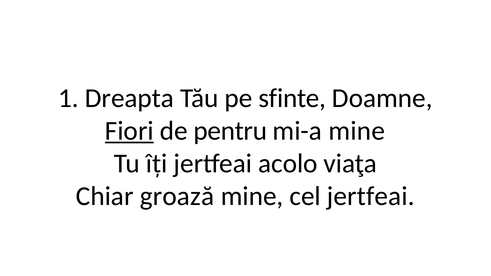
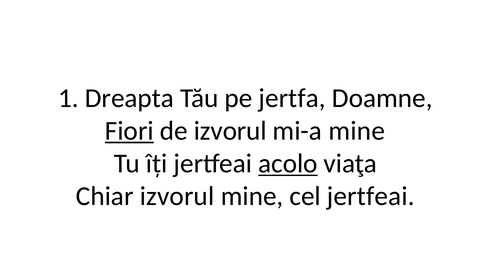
sfinte: sfinte -> jertfa
de pentru: pentru -> izvorul
acolo underline: none -> present
Chiar groază: groază -> izvorul
